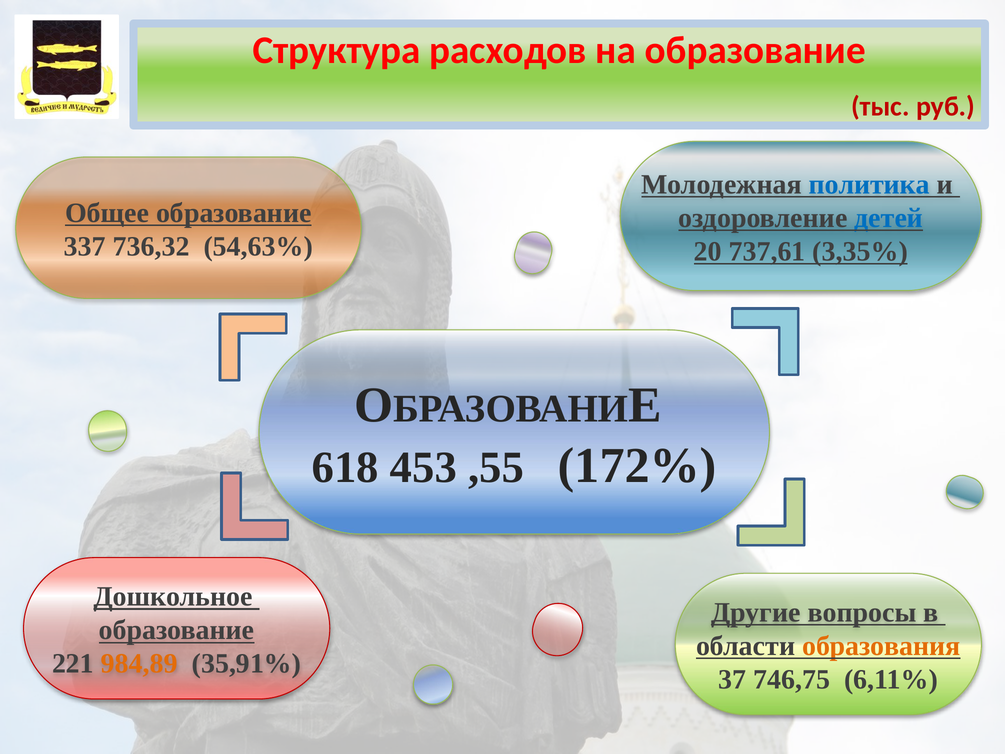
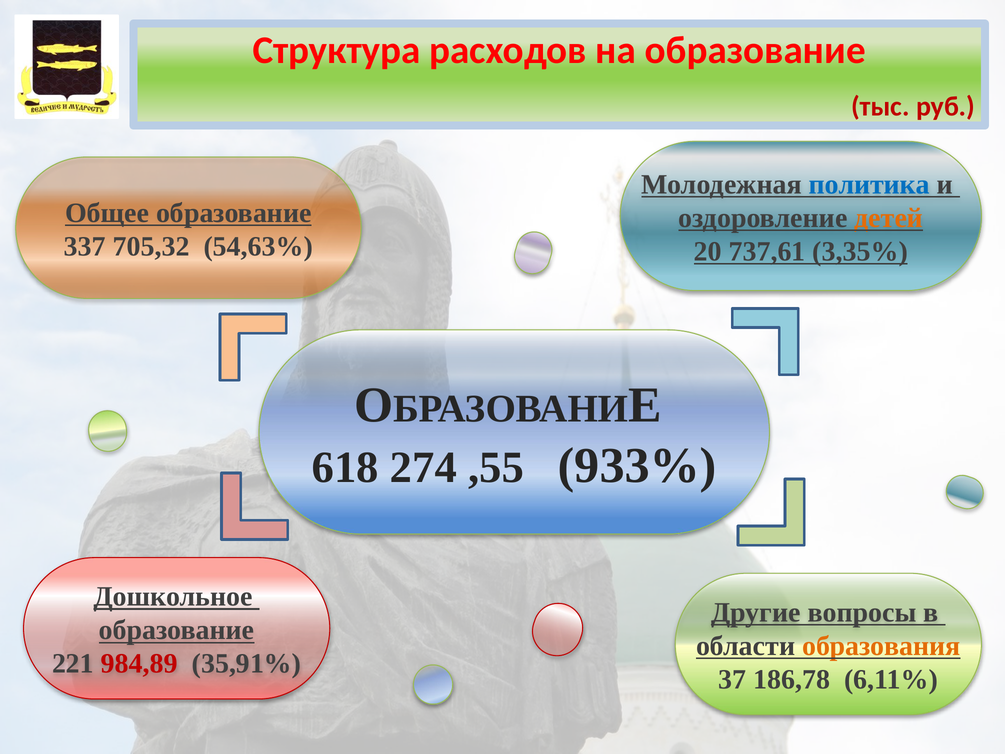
детей colour: blue -> orange
736,32: 736,32 -> 705,32
453: 453 -> 274
172%: 172% -> 933%
984,89 colour: orange -> red
746,75: 746,75 -> 186,78
